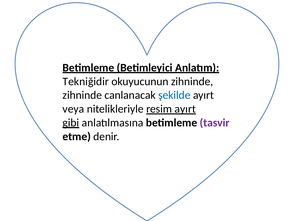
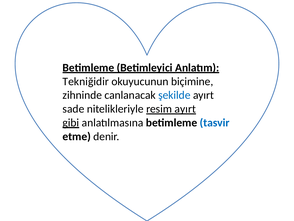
okuyucunun zihninde: zihninde -> biçimine
veya: veya -> sade
tasvir colour: purple -> blue
